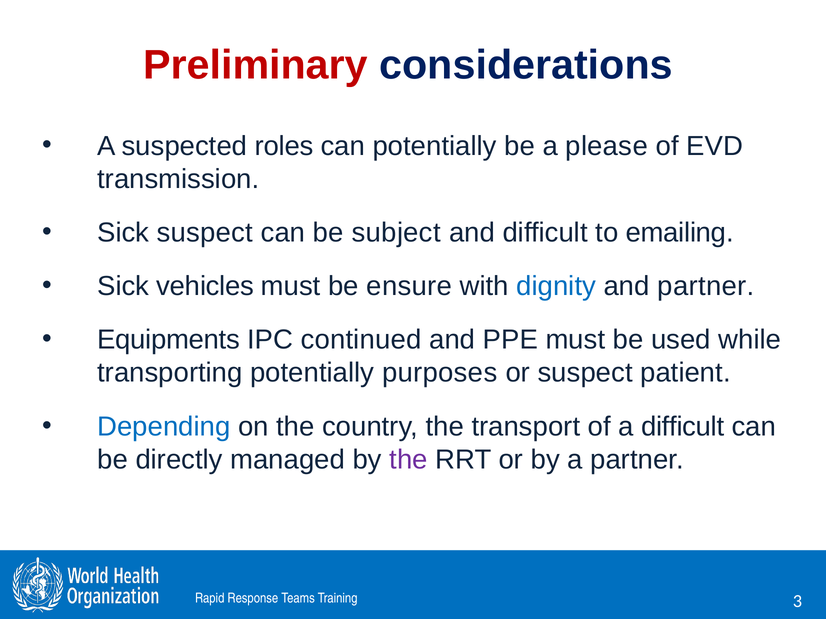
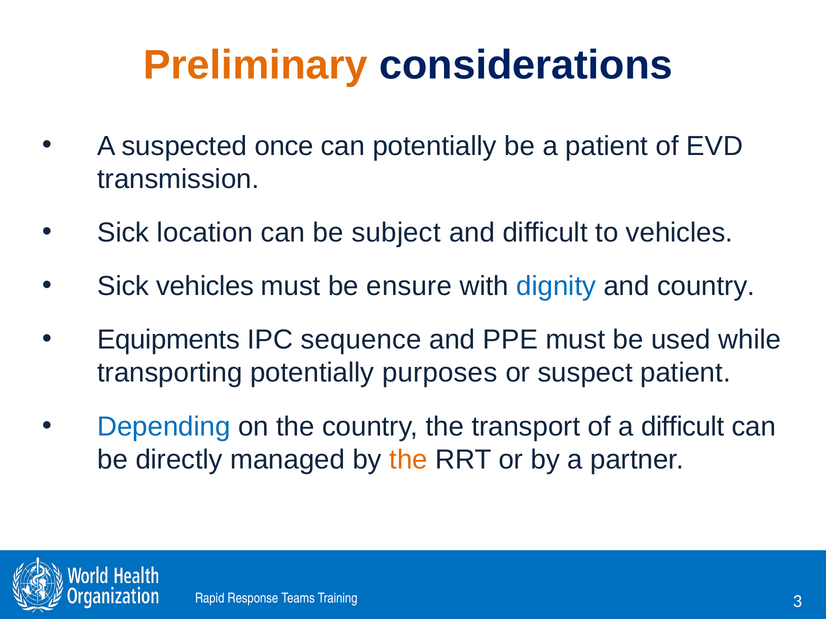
Preliminary colour: red -> orange
roles: roles -> once
a please: please -> patient
Sick suspect: suspect -> location
to emailing: emailing -> vehicles
and partner: partner -> country
continued: continued -> sequence
the at (409, 460) colour: purple -> orange
